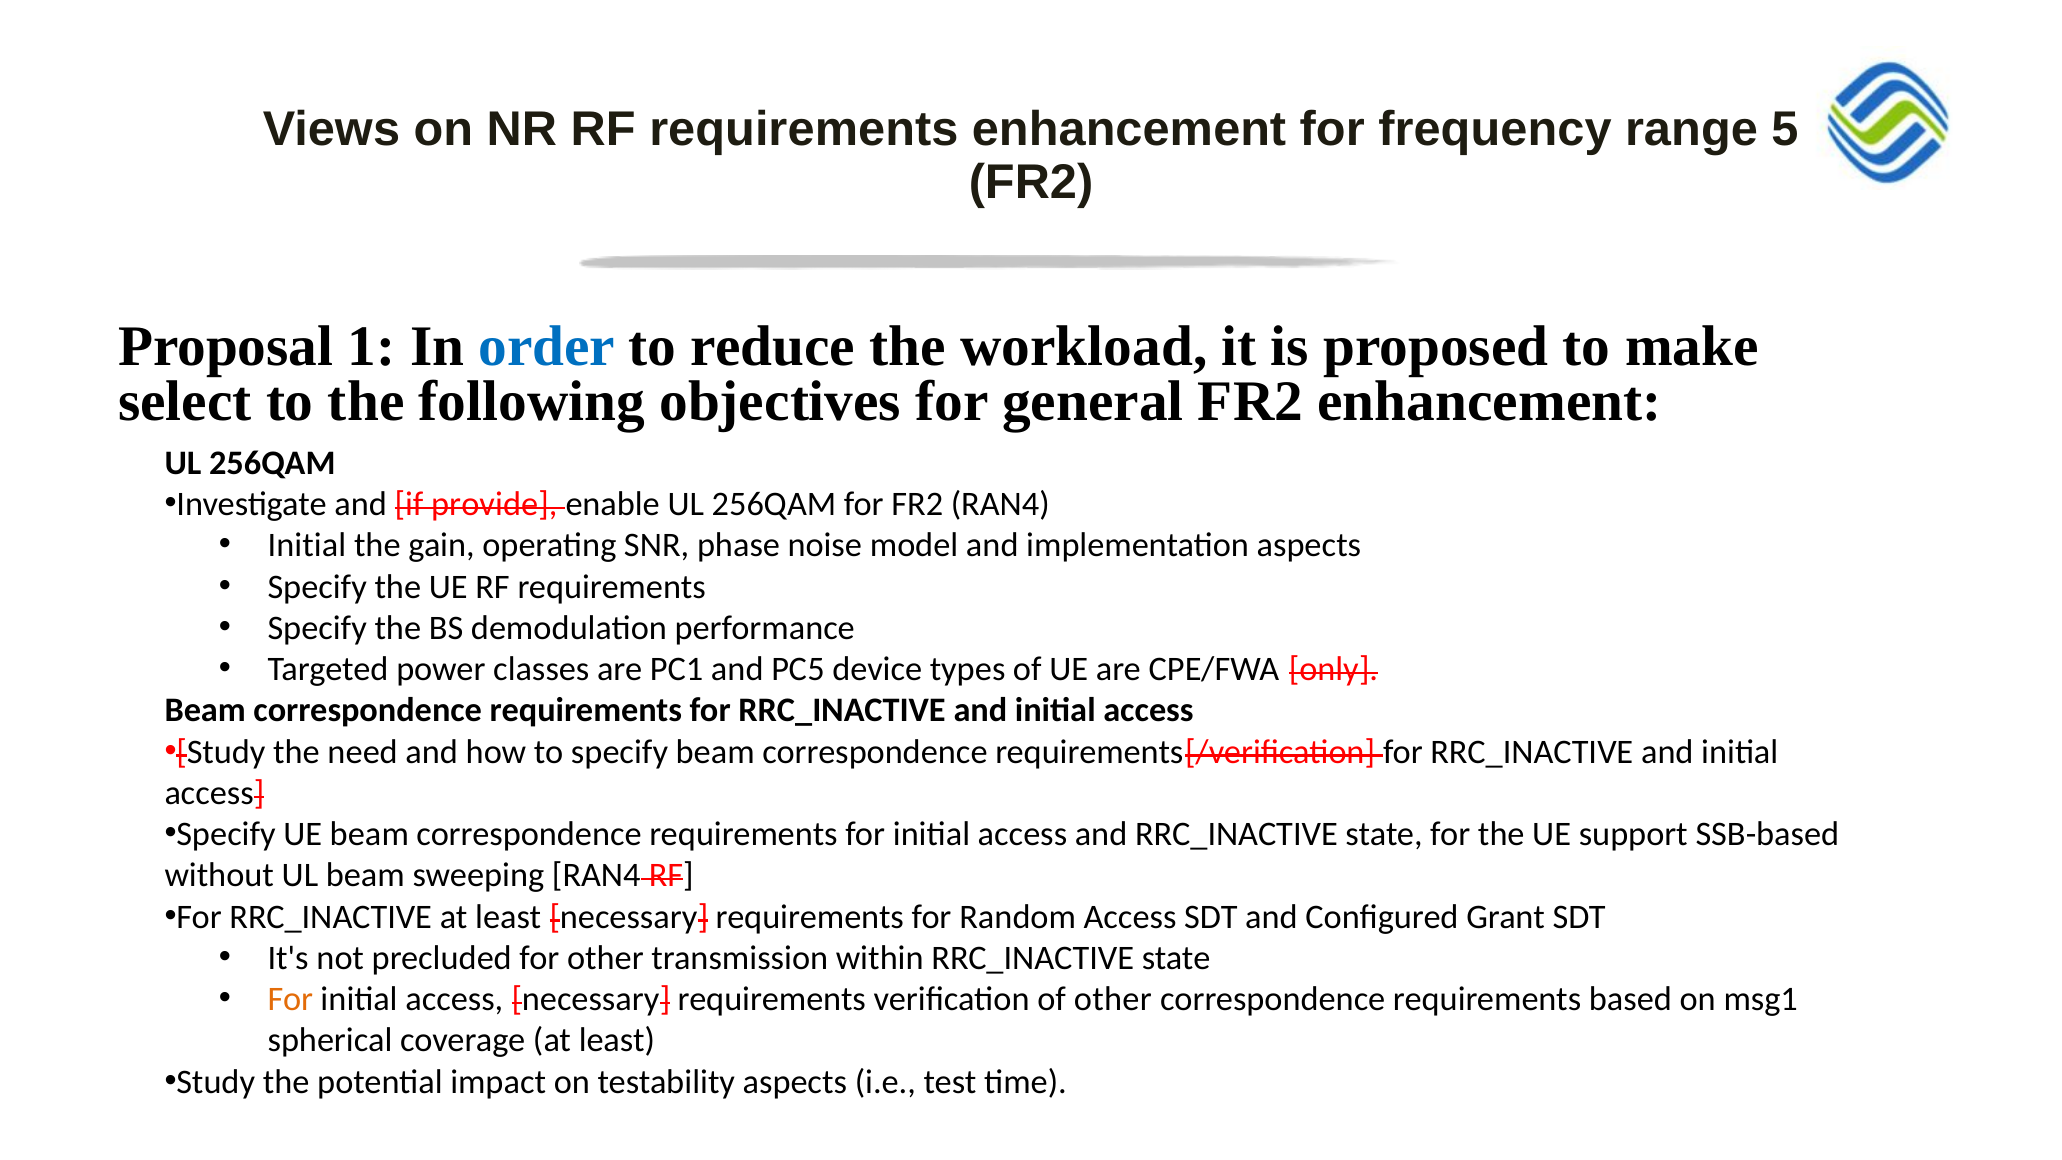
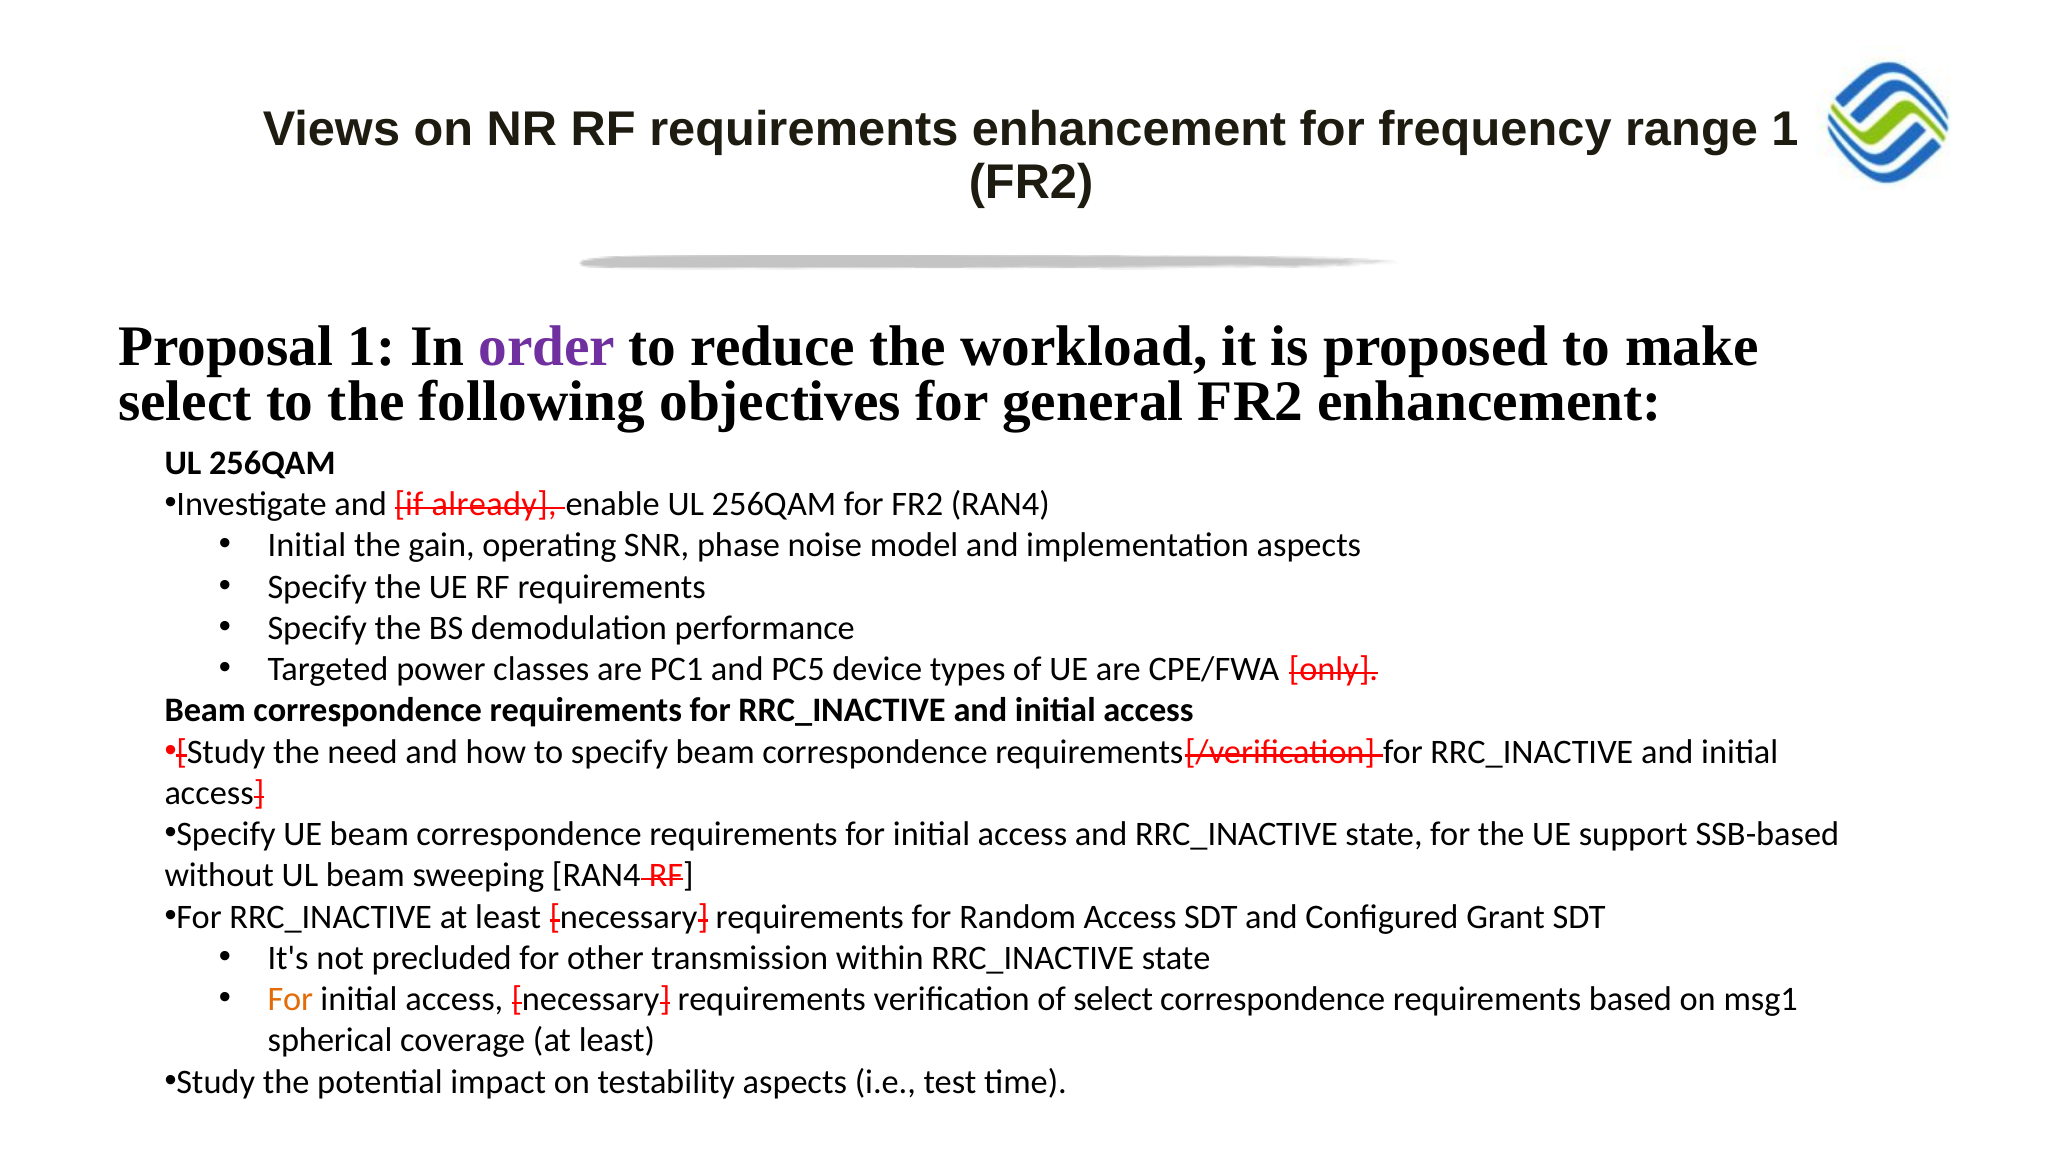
range 5: 5 -> 1
order colour: blue -> purple
provide: provide -> already
of other: other -> select
